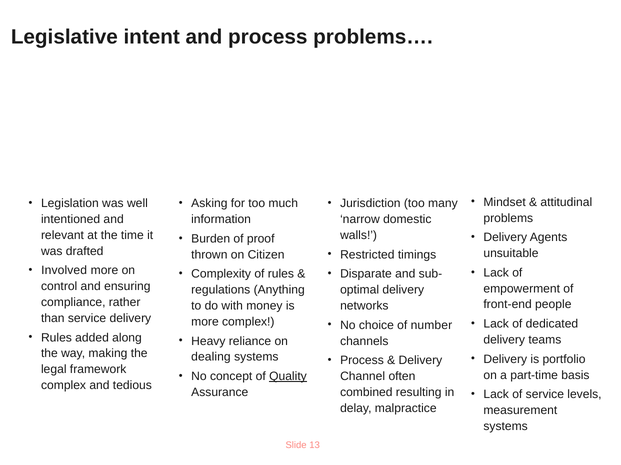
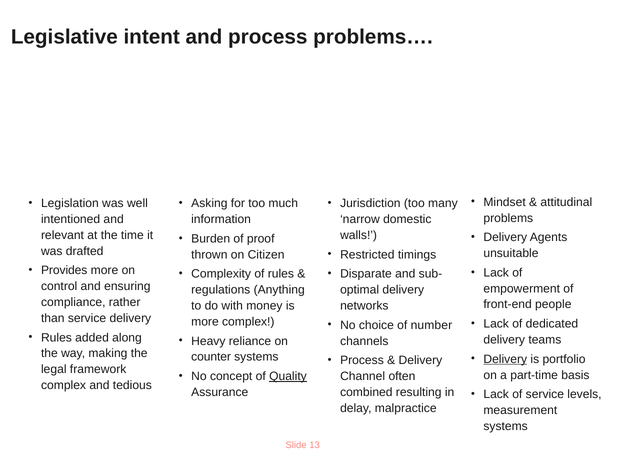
Involved: Involved -> Provides
dealing: dealing -> counter
Delivery at (505, 360) underline: none -> present
